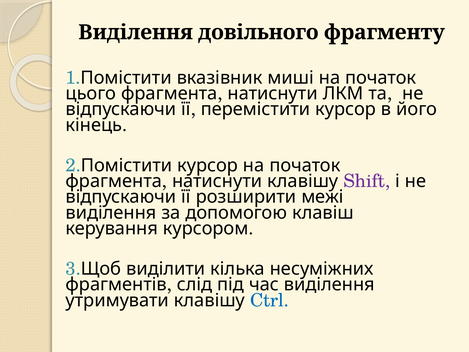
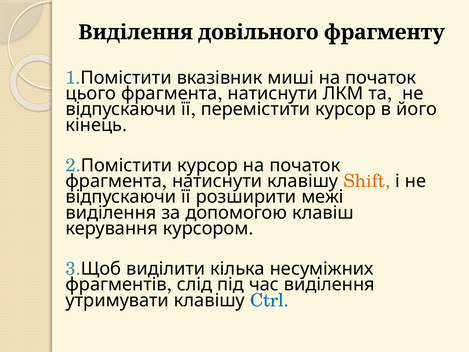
Shift colour: purple -> orange
